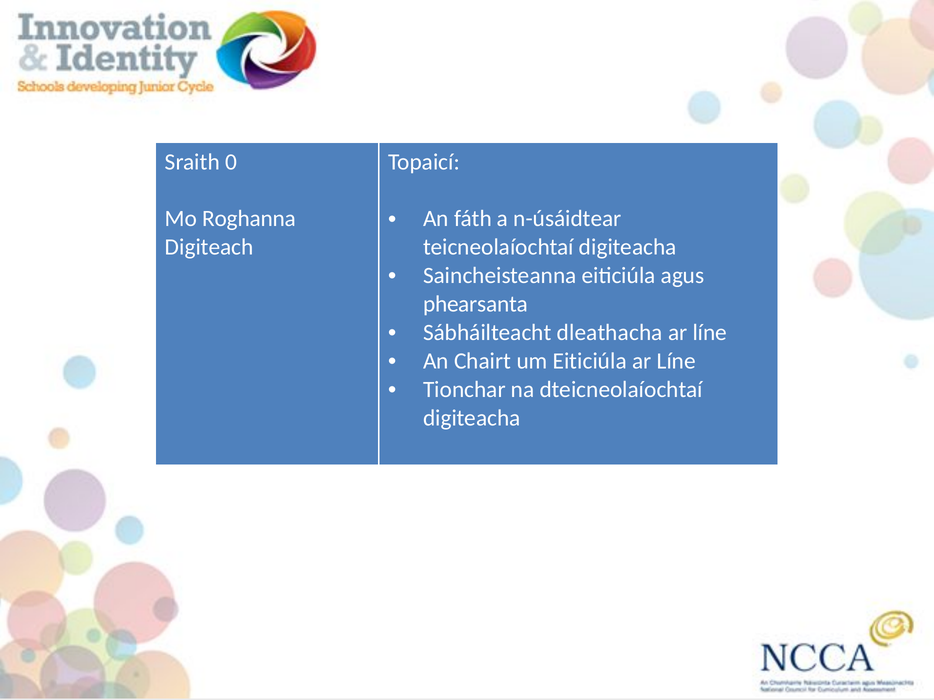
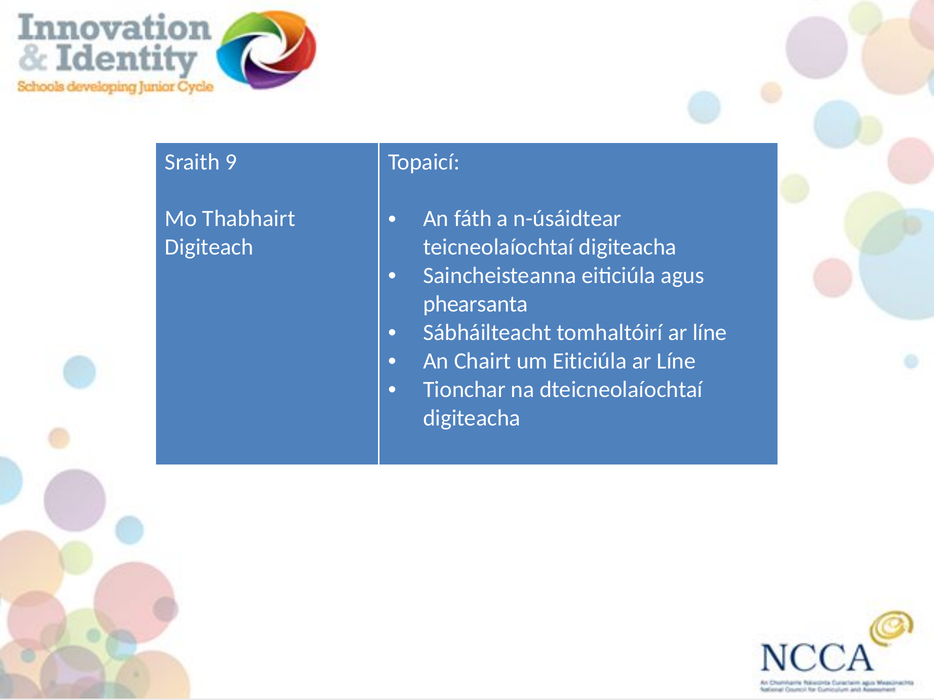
0: 0 -> 9
Roghanna: Roghanna -> Thabhairt
dleathacha: dleathacha -> tomhaltóirí
